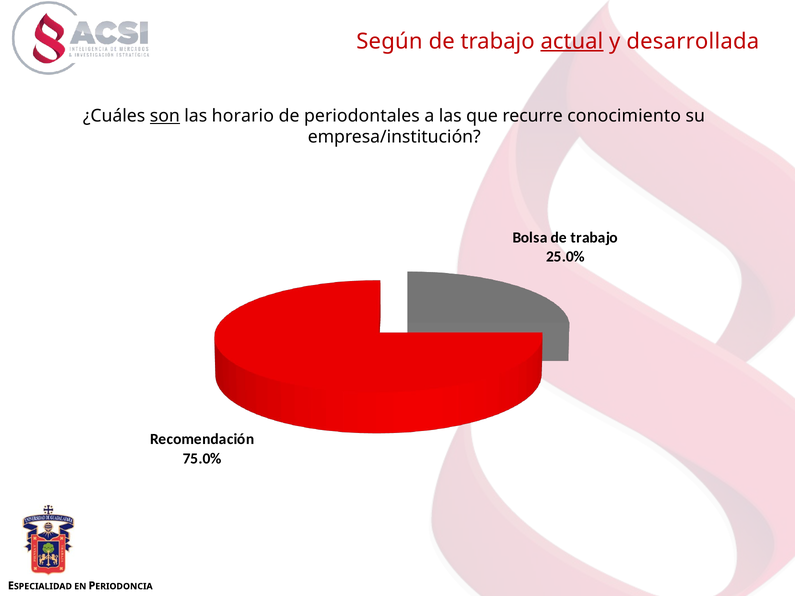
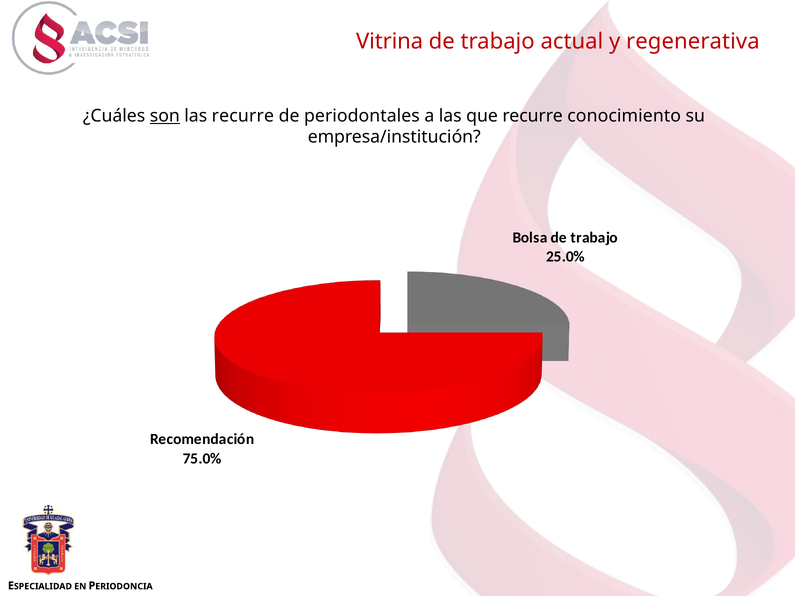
Según: Según -> Vitrina
actual underline: present -> none
desarrollada: desarrollada -> regenerativa
las horario: horario -> recurre
